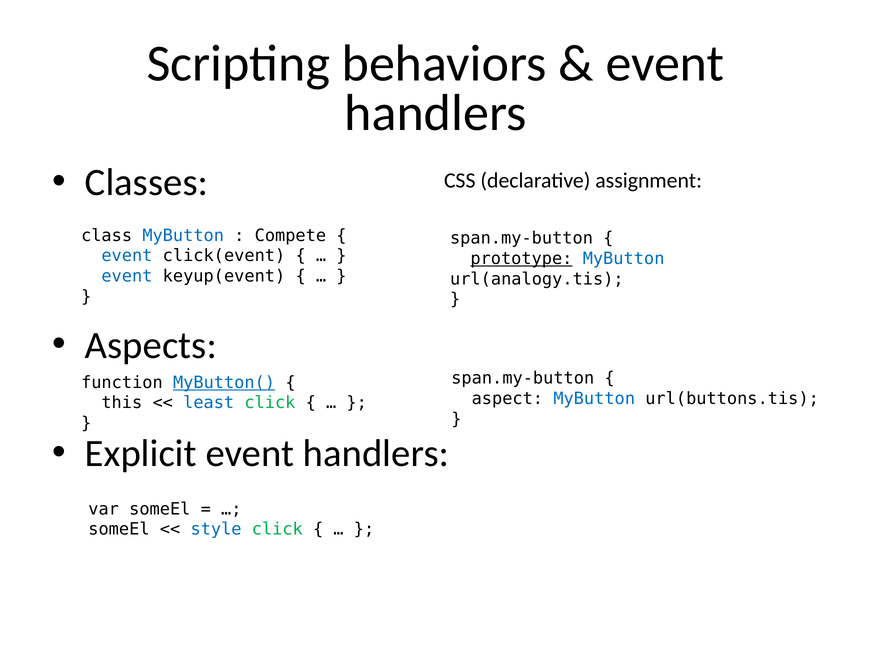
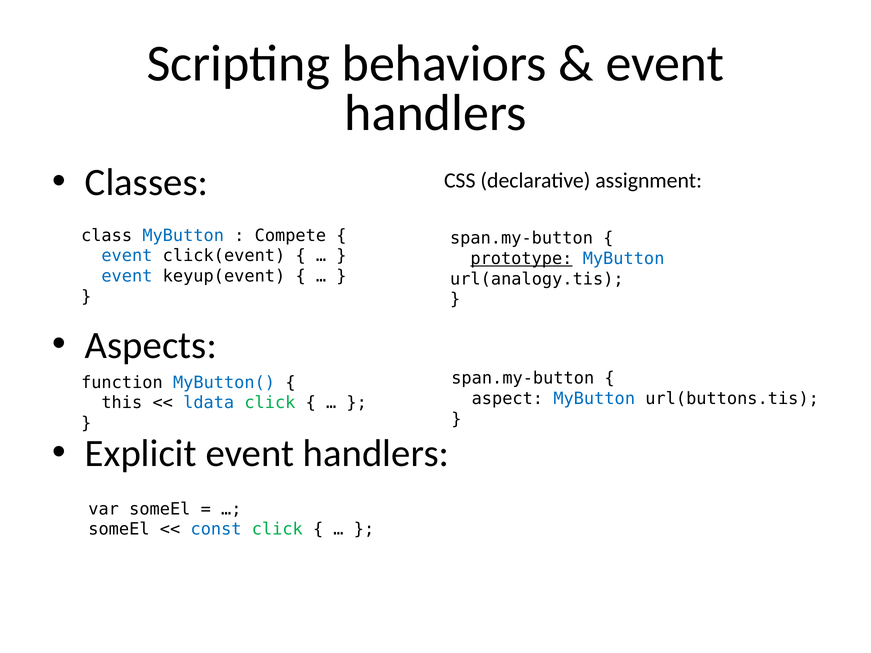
MyButton( underline: present -> none
least: least -> ldata
style: style -> const
